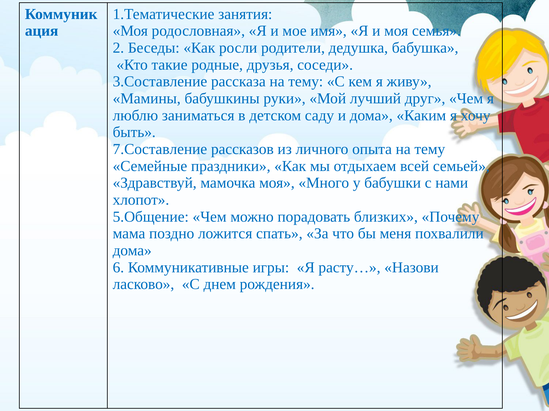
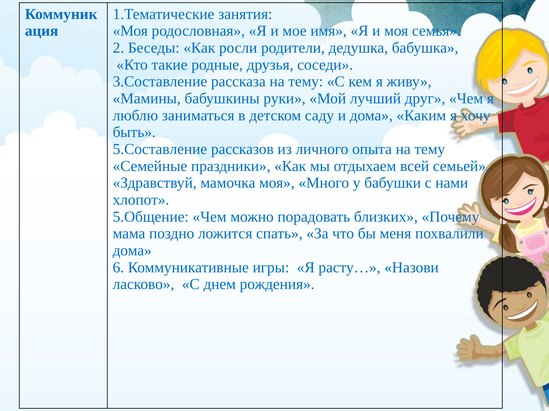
7.Составление: 7.Составление -> 5.Составление
